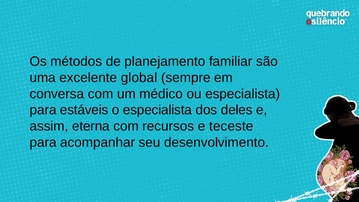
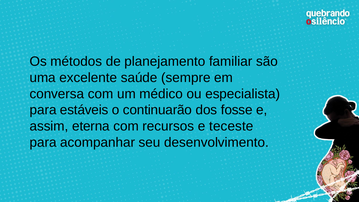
global: global -> saúde
o especialista: especialista -> continuarão
deles: deles -> fosse
